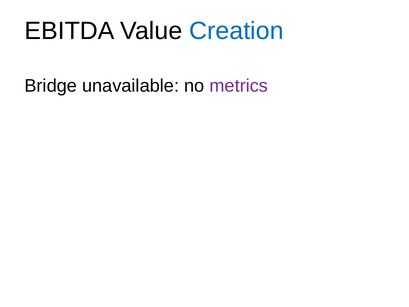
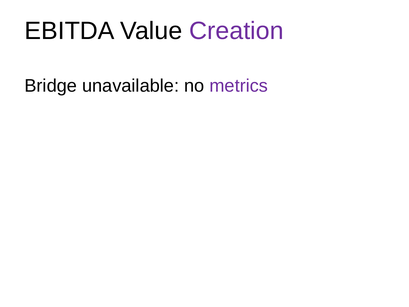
Creation colour: blue -> purple
